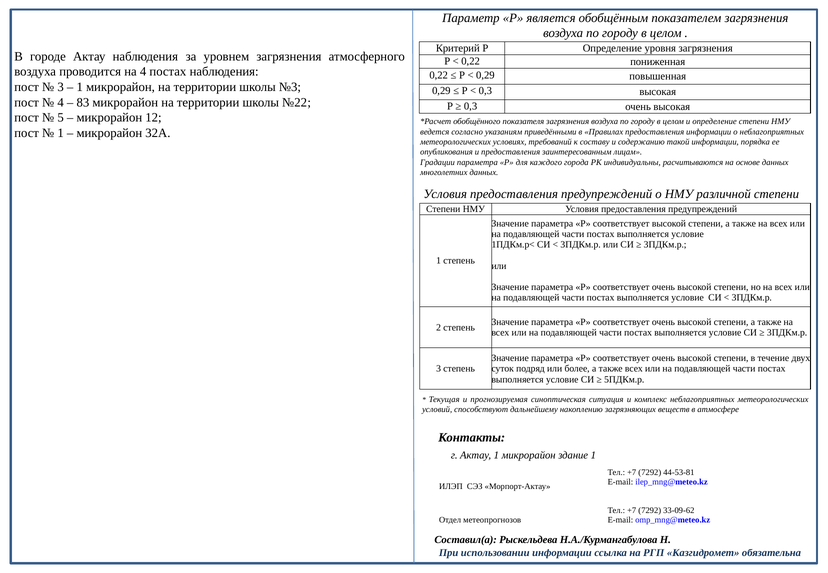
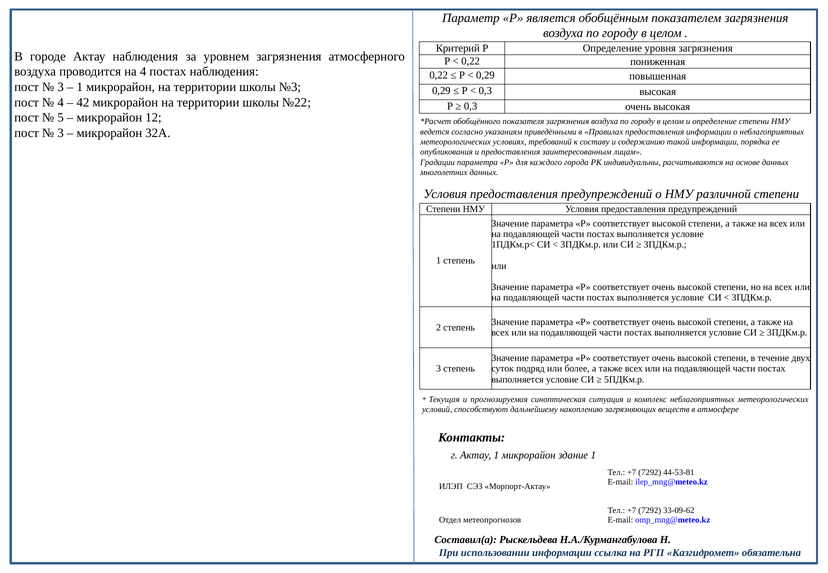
83: 83 -> 42
1 at (61, 133): 1 -> 3
